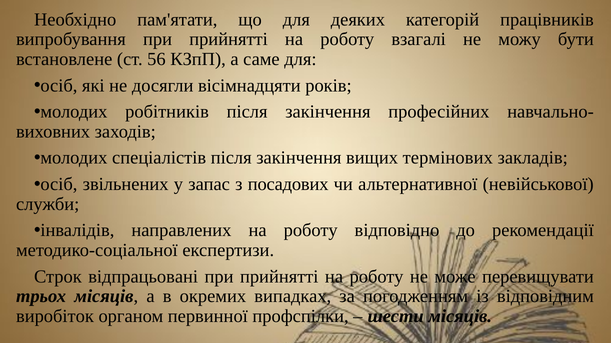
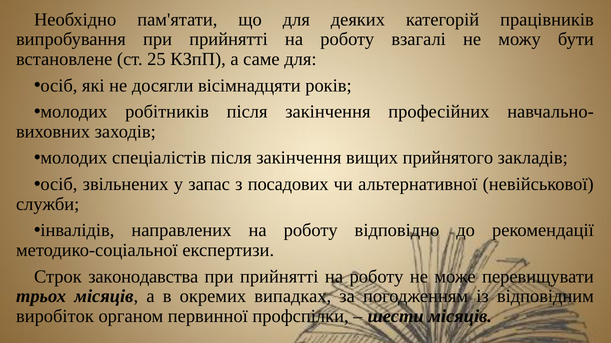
56: 56 -> 25
термінових: термінових -> прийнятого
відпрацьовані: відпрацьовані -> законодавства
